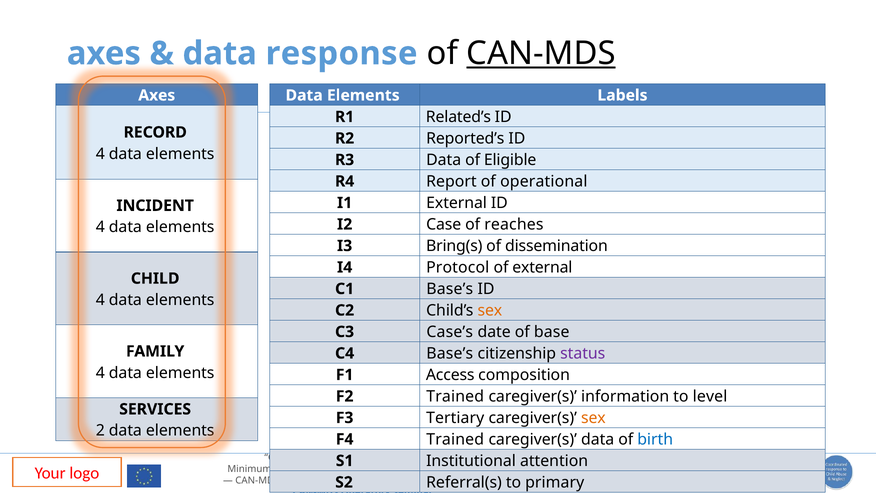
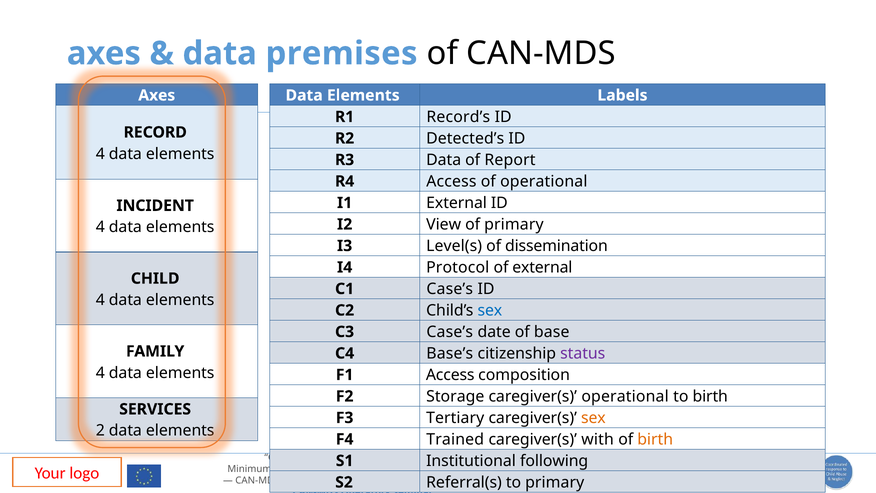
response at (342, 53): response -> premises
CAN-MDS at (541, 53) underline: present -> none
Related’s: Related’s -> Record’s
Reported’s: Reported’s -> Detected’s
Eligible: Eligible -> Report
R4 Report: Report -> Access
Case: Case -> View
of reaches: reaches -> primary
Bring(s: Bring(s -> Level(s
Base’s at (450, 289): Base’s -> Case’s
sex at (490, 310) colour: orange -> blue
F2 Trained: Trained -> Storage
caregiver(s information: information -> operational
to level: level -> birth
caregiver(s data: data -> with
birth at (655, 439) colour: blue -> orange
attention: attention -> following
